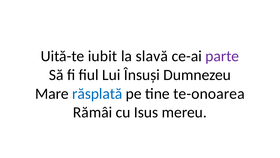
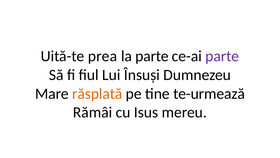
iubit: iubit -> prea
la slavă: slavă -> parte
răsplată colour: blue -> orange
te-onoarea: te-onoarea -> te-urmează
